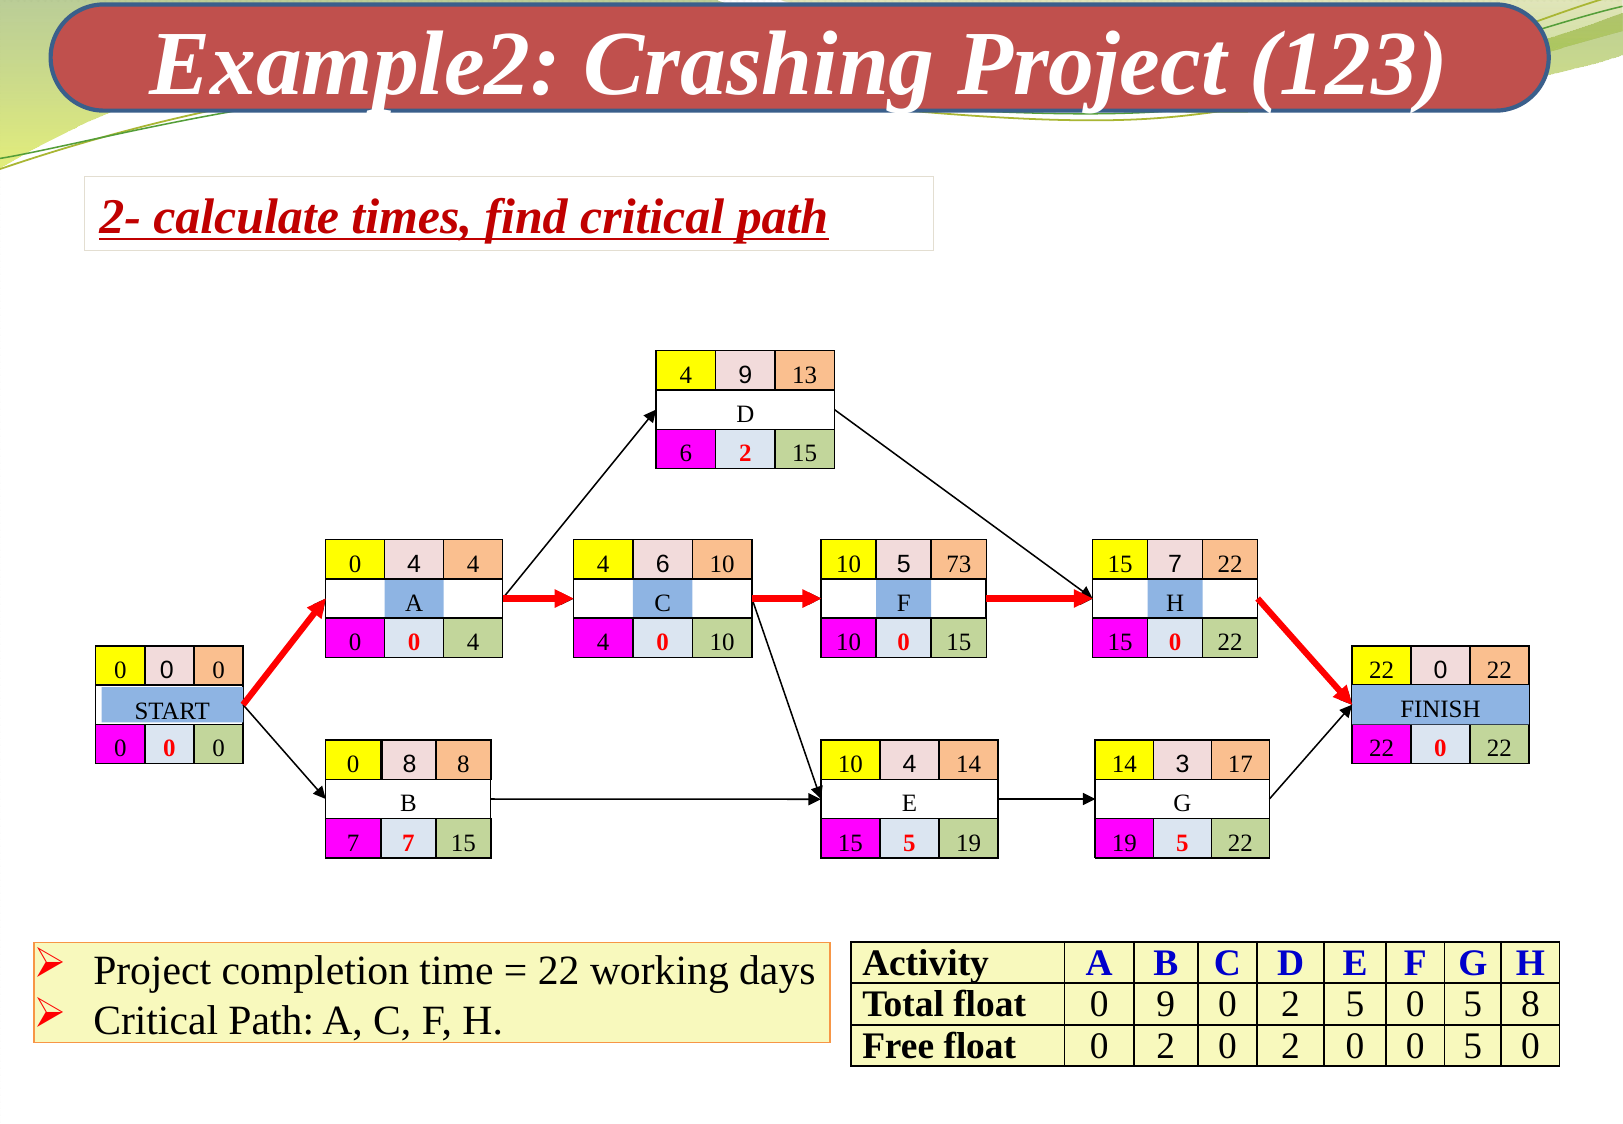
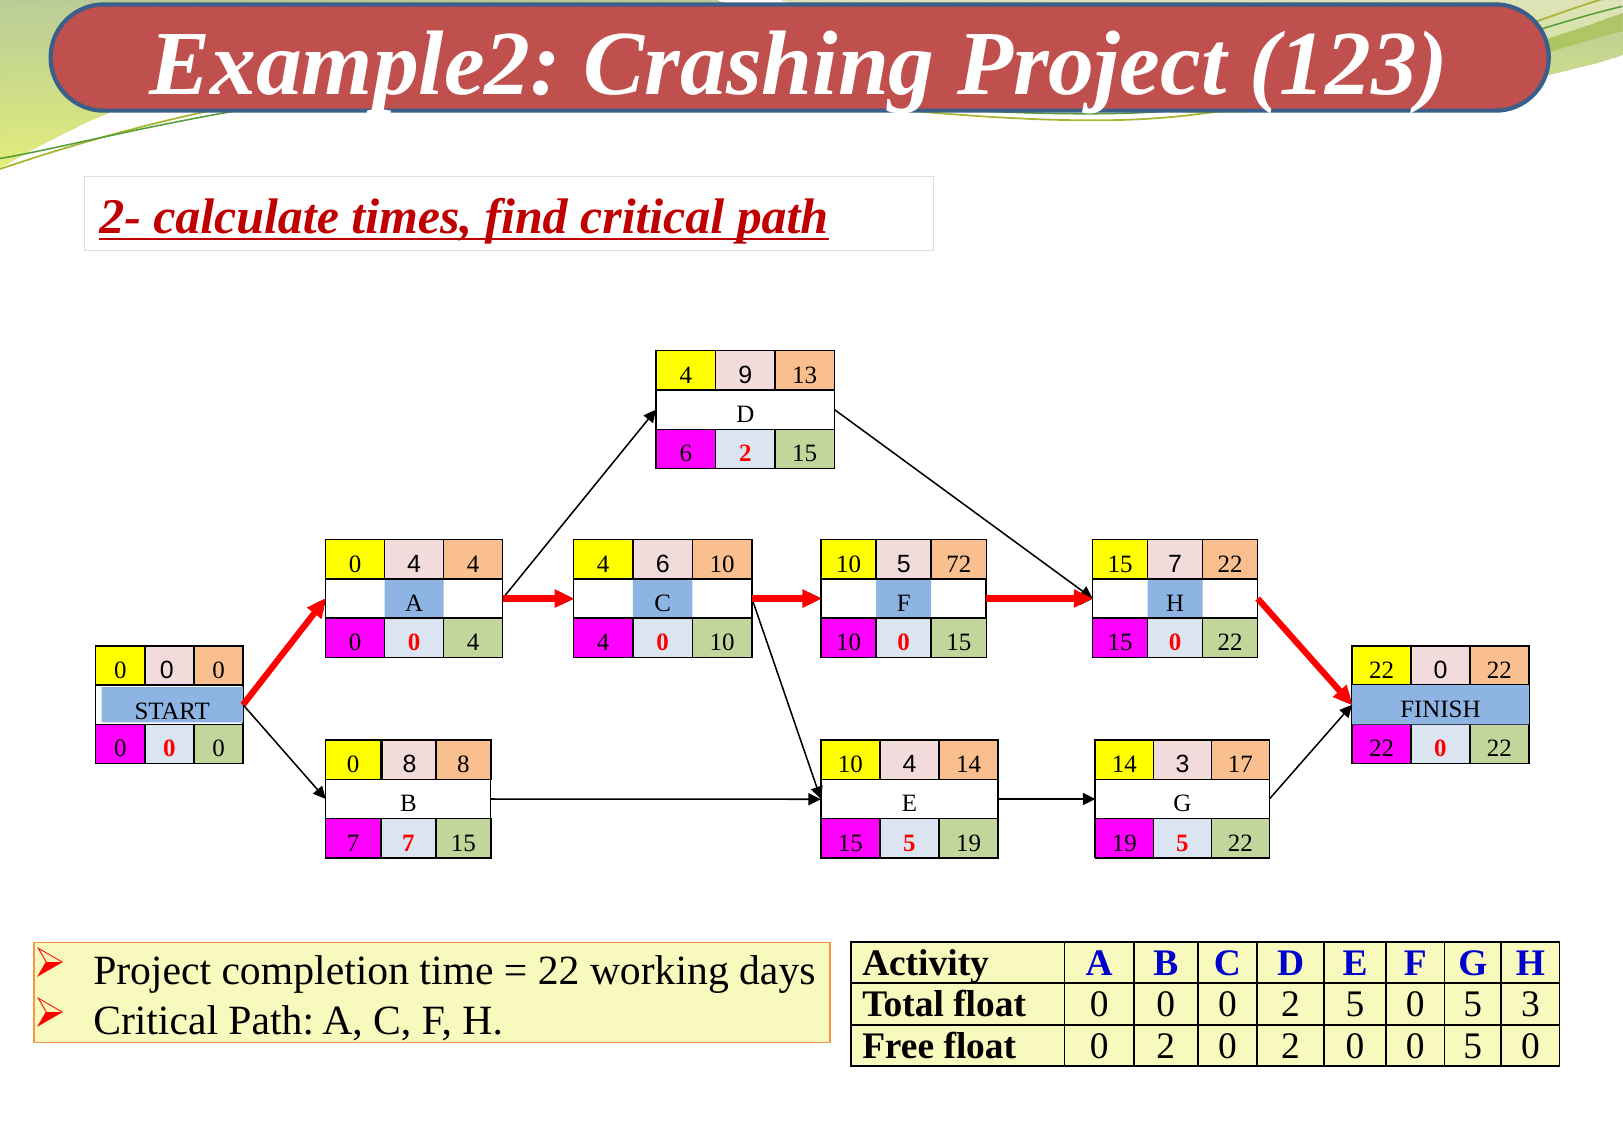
73: 73 -> 72
float 0 9: 9 -> 0
5 8: 8 -> 3
